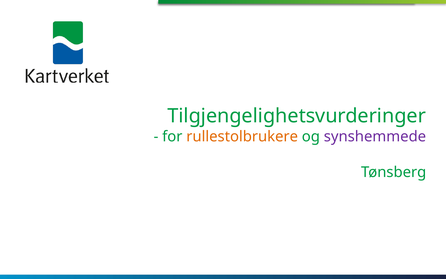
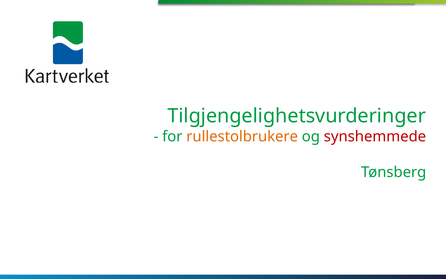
synshemmede colour: purple -> red
